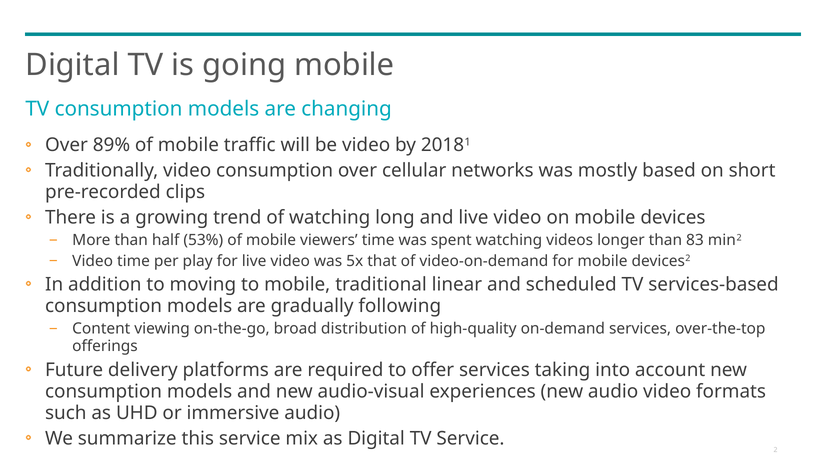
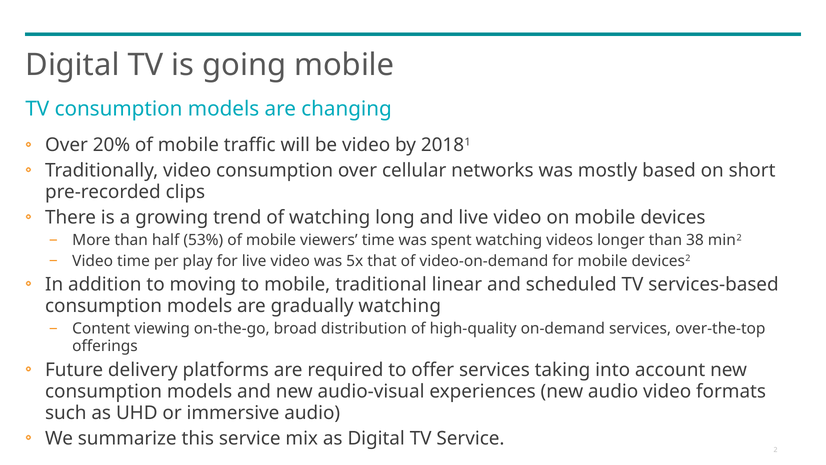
89%: 89% -> 20%
83: 83 -> 38
gradually following: following -> watching
